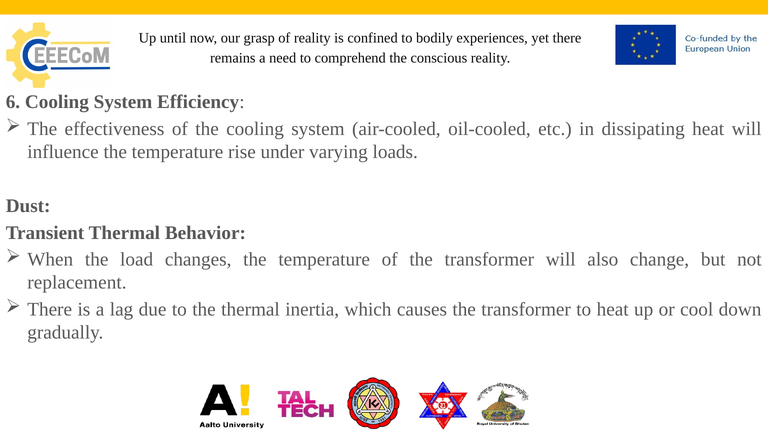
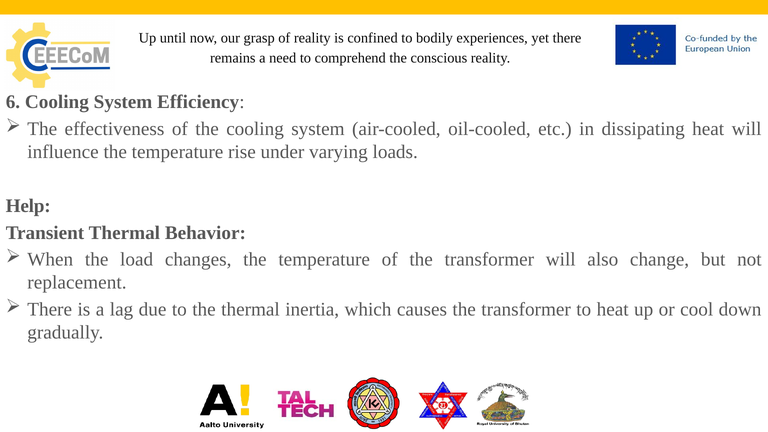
Dust: Dust -> Help
